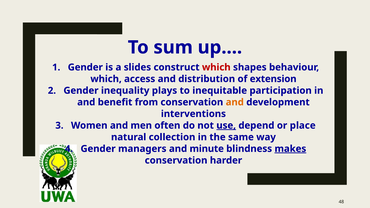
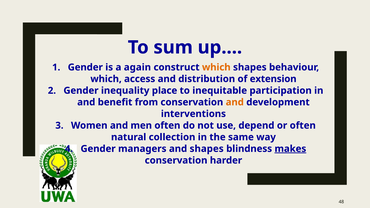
slides: slides -> again
which at (216, 67) colour: red -> orange
plays: plays -> place
use underline: present -> none
or place: place -> often
and minute: minute -> shapes
